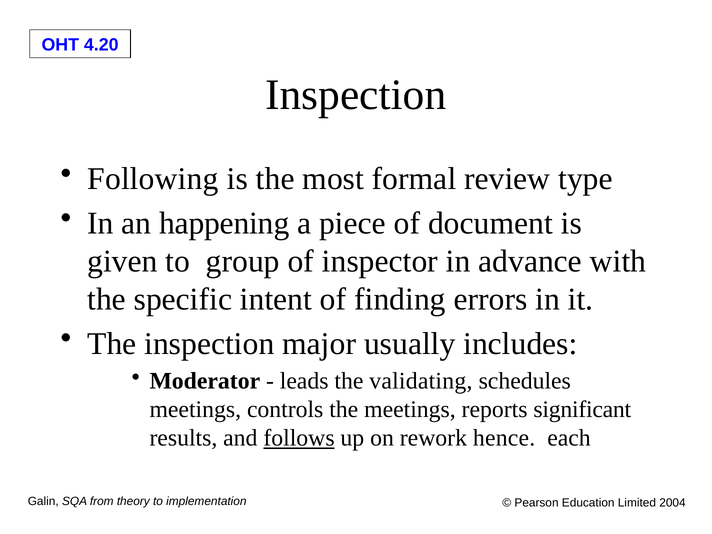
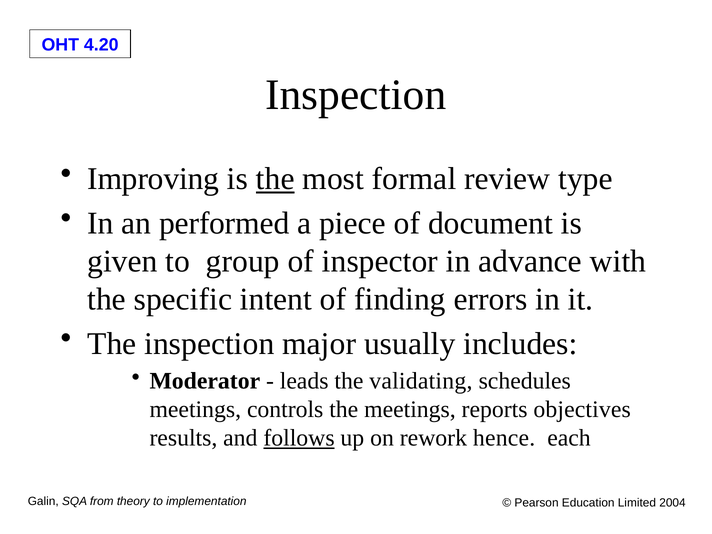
Following: Following -> Improving
the at (275, 179) underline: none -> present
happening: happening -> performed
significant: significant -> objectives
